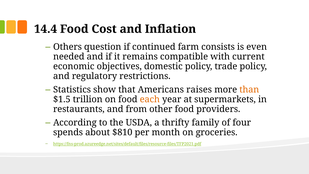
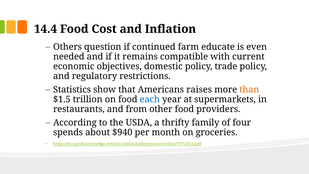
consists: consists -> educate
each colour: orange -> blue
$810: $810 -> $940
